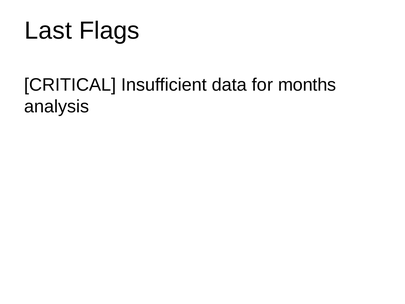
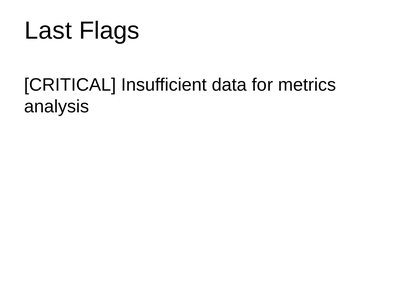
months: months -> metrics
